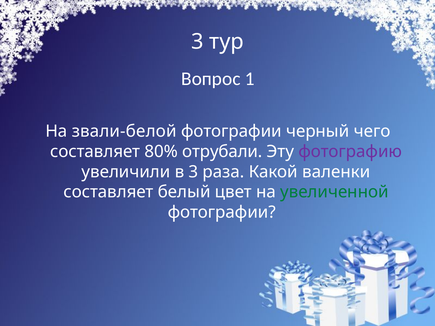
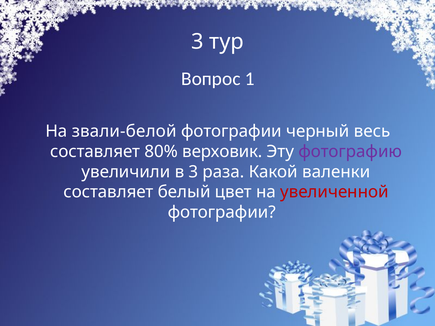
чего: чего -> весь
отрубали: отрубали -> верховик
увеличенной colour: green -> red
